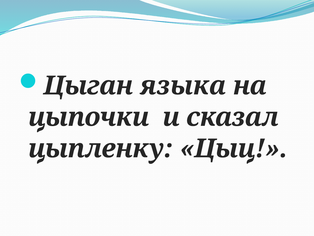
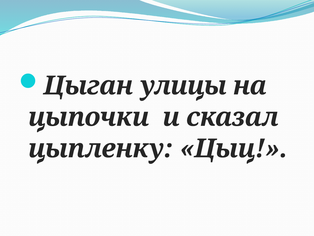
языка: языка -> улицы
